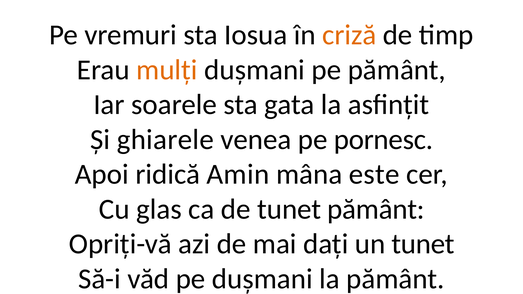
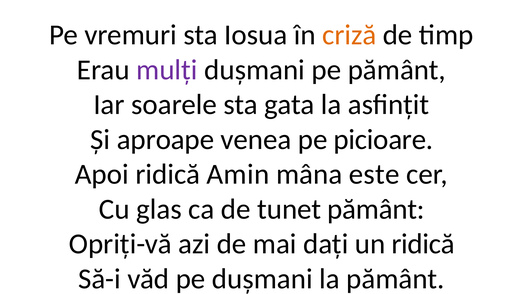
mulți colour: orange -> purple
ghiarele: ghiarele -> aproape
pornesc: pornesc -> picioare
un tunet: tunet -> ridică
